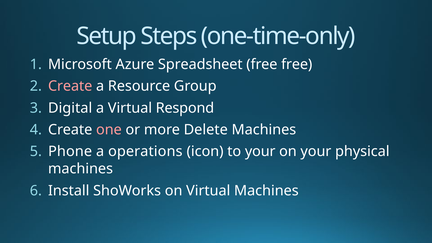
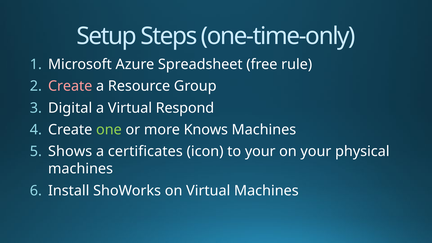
free free: free -> rule
one colour: pink -> light green
Delete: Delete -> Knows
Phone: Phone -> Shows
operations: operations -> certificates
